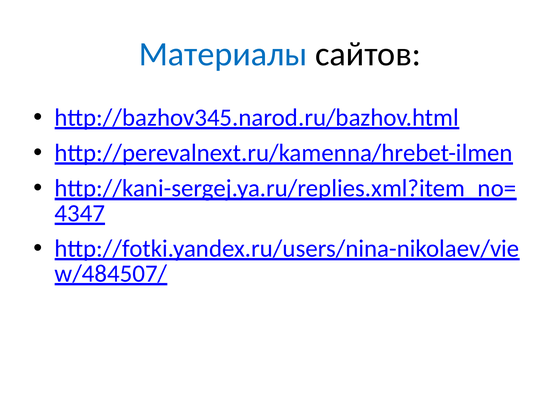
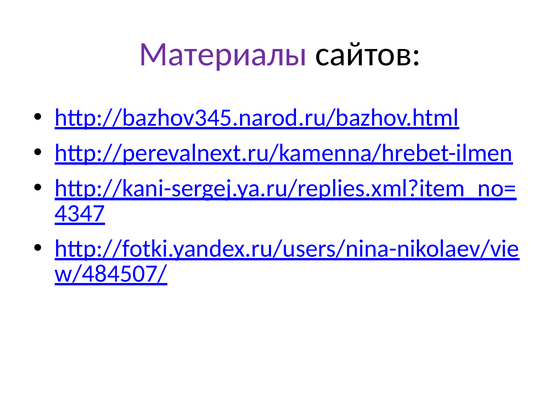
Материалы colour: blue -> purple
